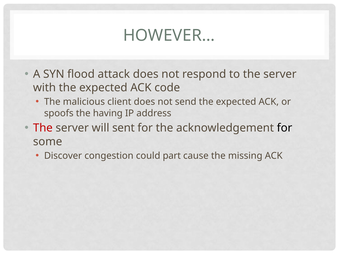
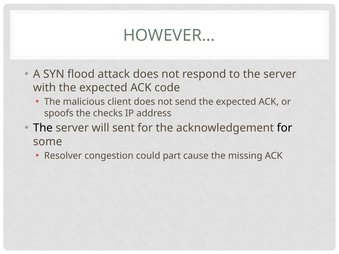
having: having -> checks
The at (43, 128) colour: red -> black
Discover: Discover -> Resolver
